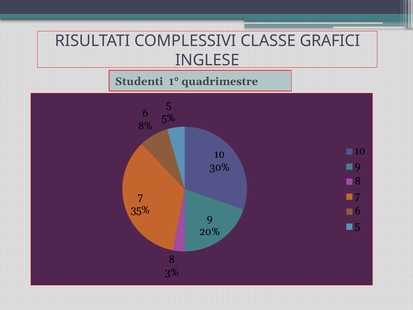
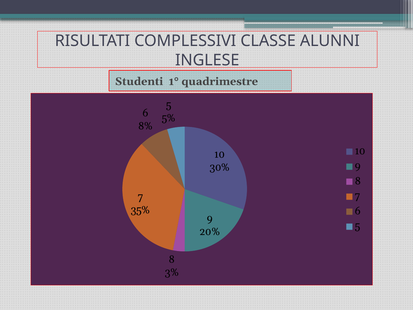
GRAFICI: GRAFICI -> ALUNNI
